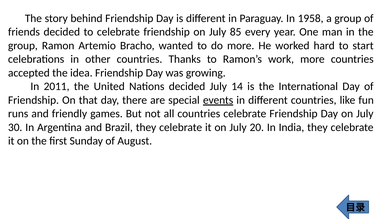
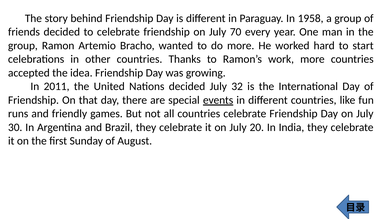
85: 85 -> 70
14: 14 -> 32
